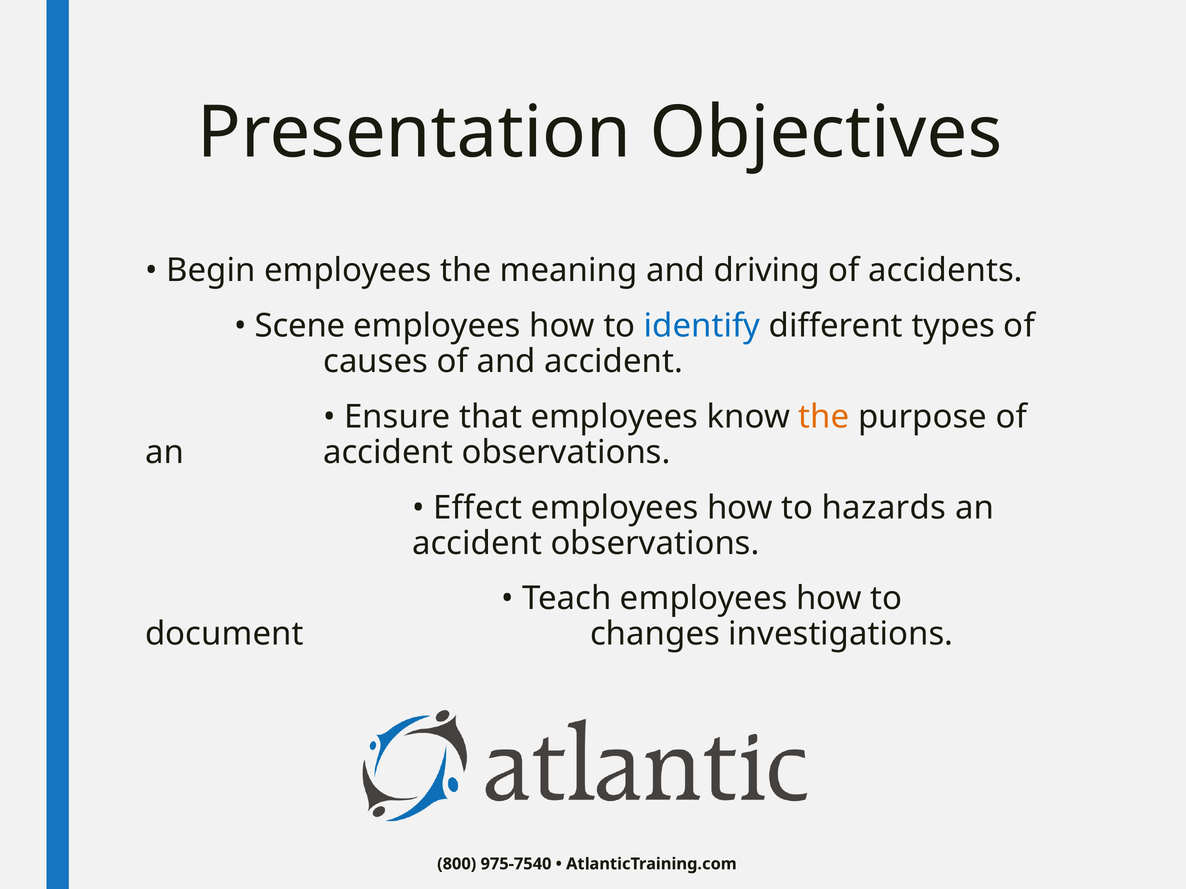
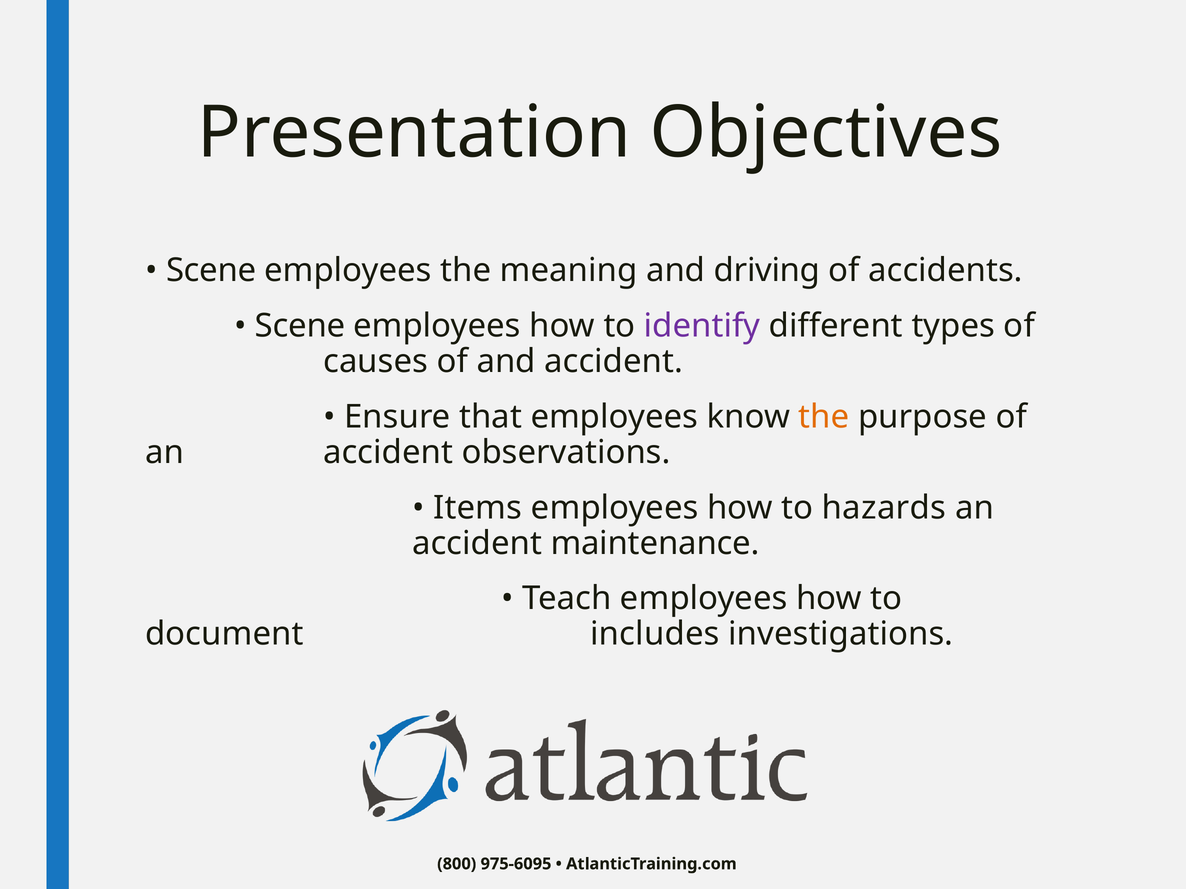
Begin at (211, 271): Begin -> Scene
identify colour: blue -> purple
Effect: Effect -> Items
observations at (655, 544): observations -> maintenance
changes: changes -> includes
975-7540: 975-7540 -> 975-6095
